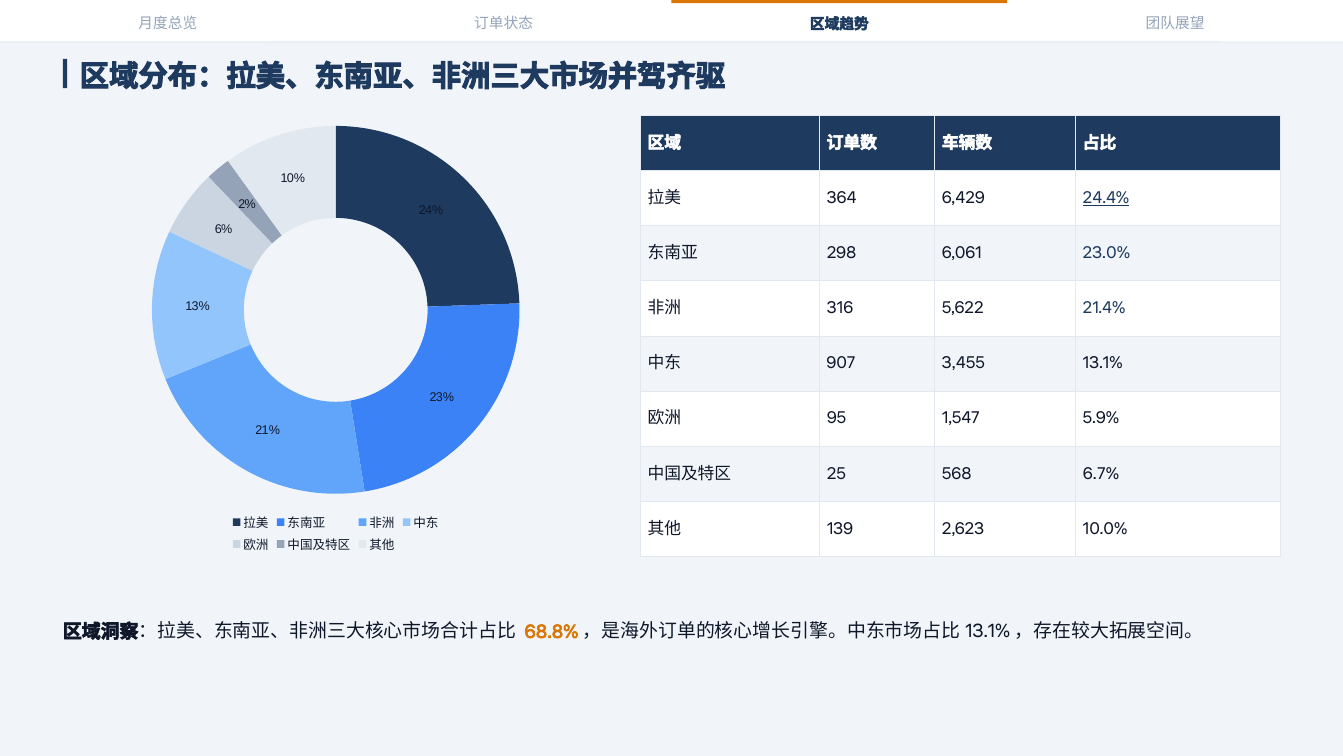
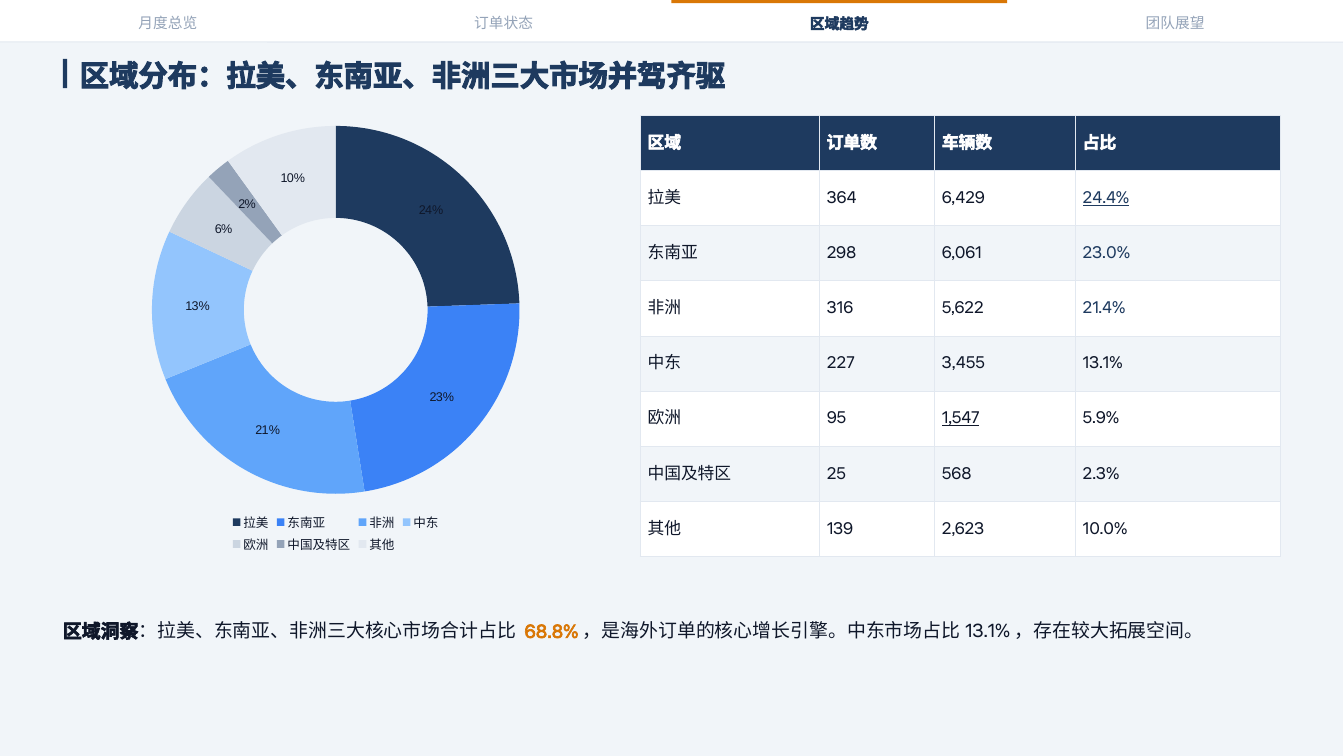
907: 907 -> 227
1,547 underline: none -> present
6.7%: 6.7% -> 2.3%
